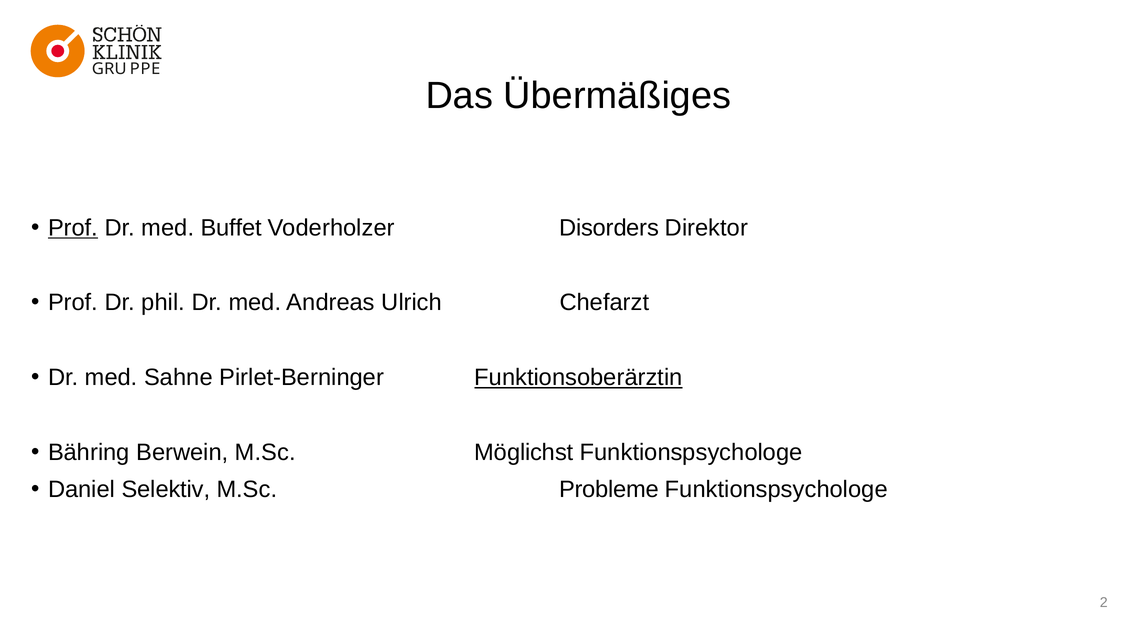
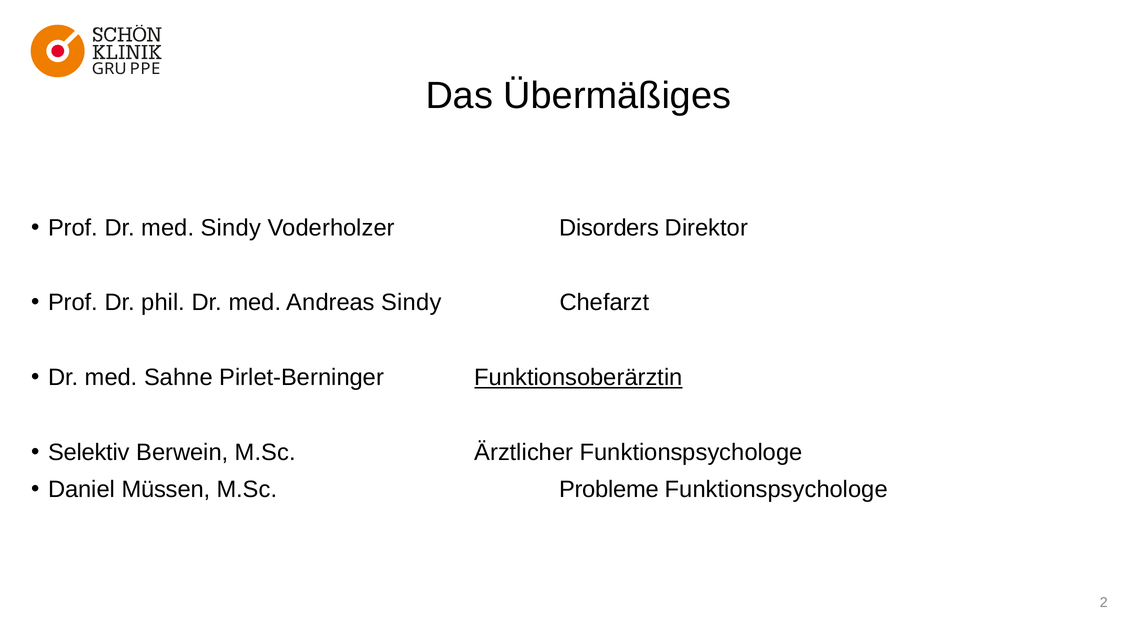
Prof at (73, 228) underline: present -> none
med Buffet: Buffet -> Sindy
Andreas Ulrich: Ulrich -> Sindy
Bähring: Bähring -> Selektiv
Möglichst: Möglichst -> Ärztlicher
Selektiv: Selektiv -> Müssen
